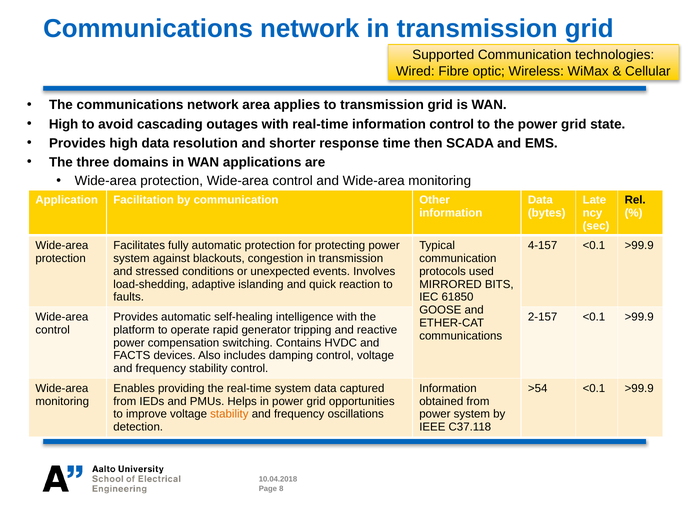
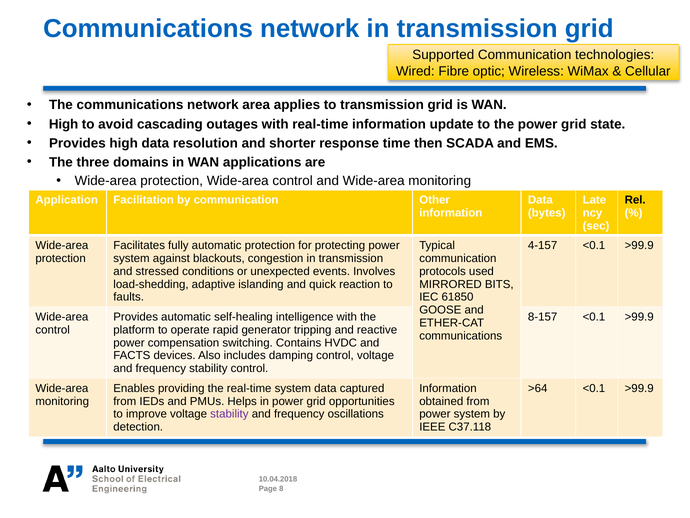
information control: control -> update
2-157: 2-157 -> 8-157
>54: >54 -> >64
stability at (229, 414) colour: orange -> purple
